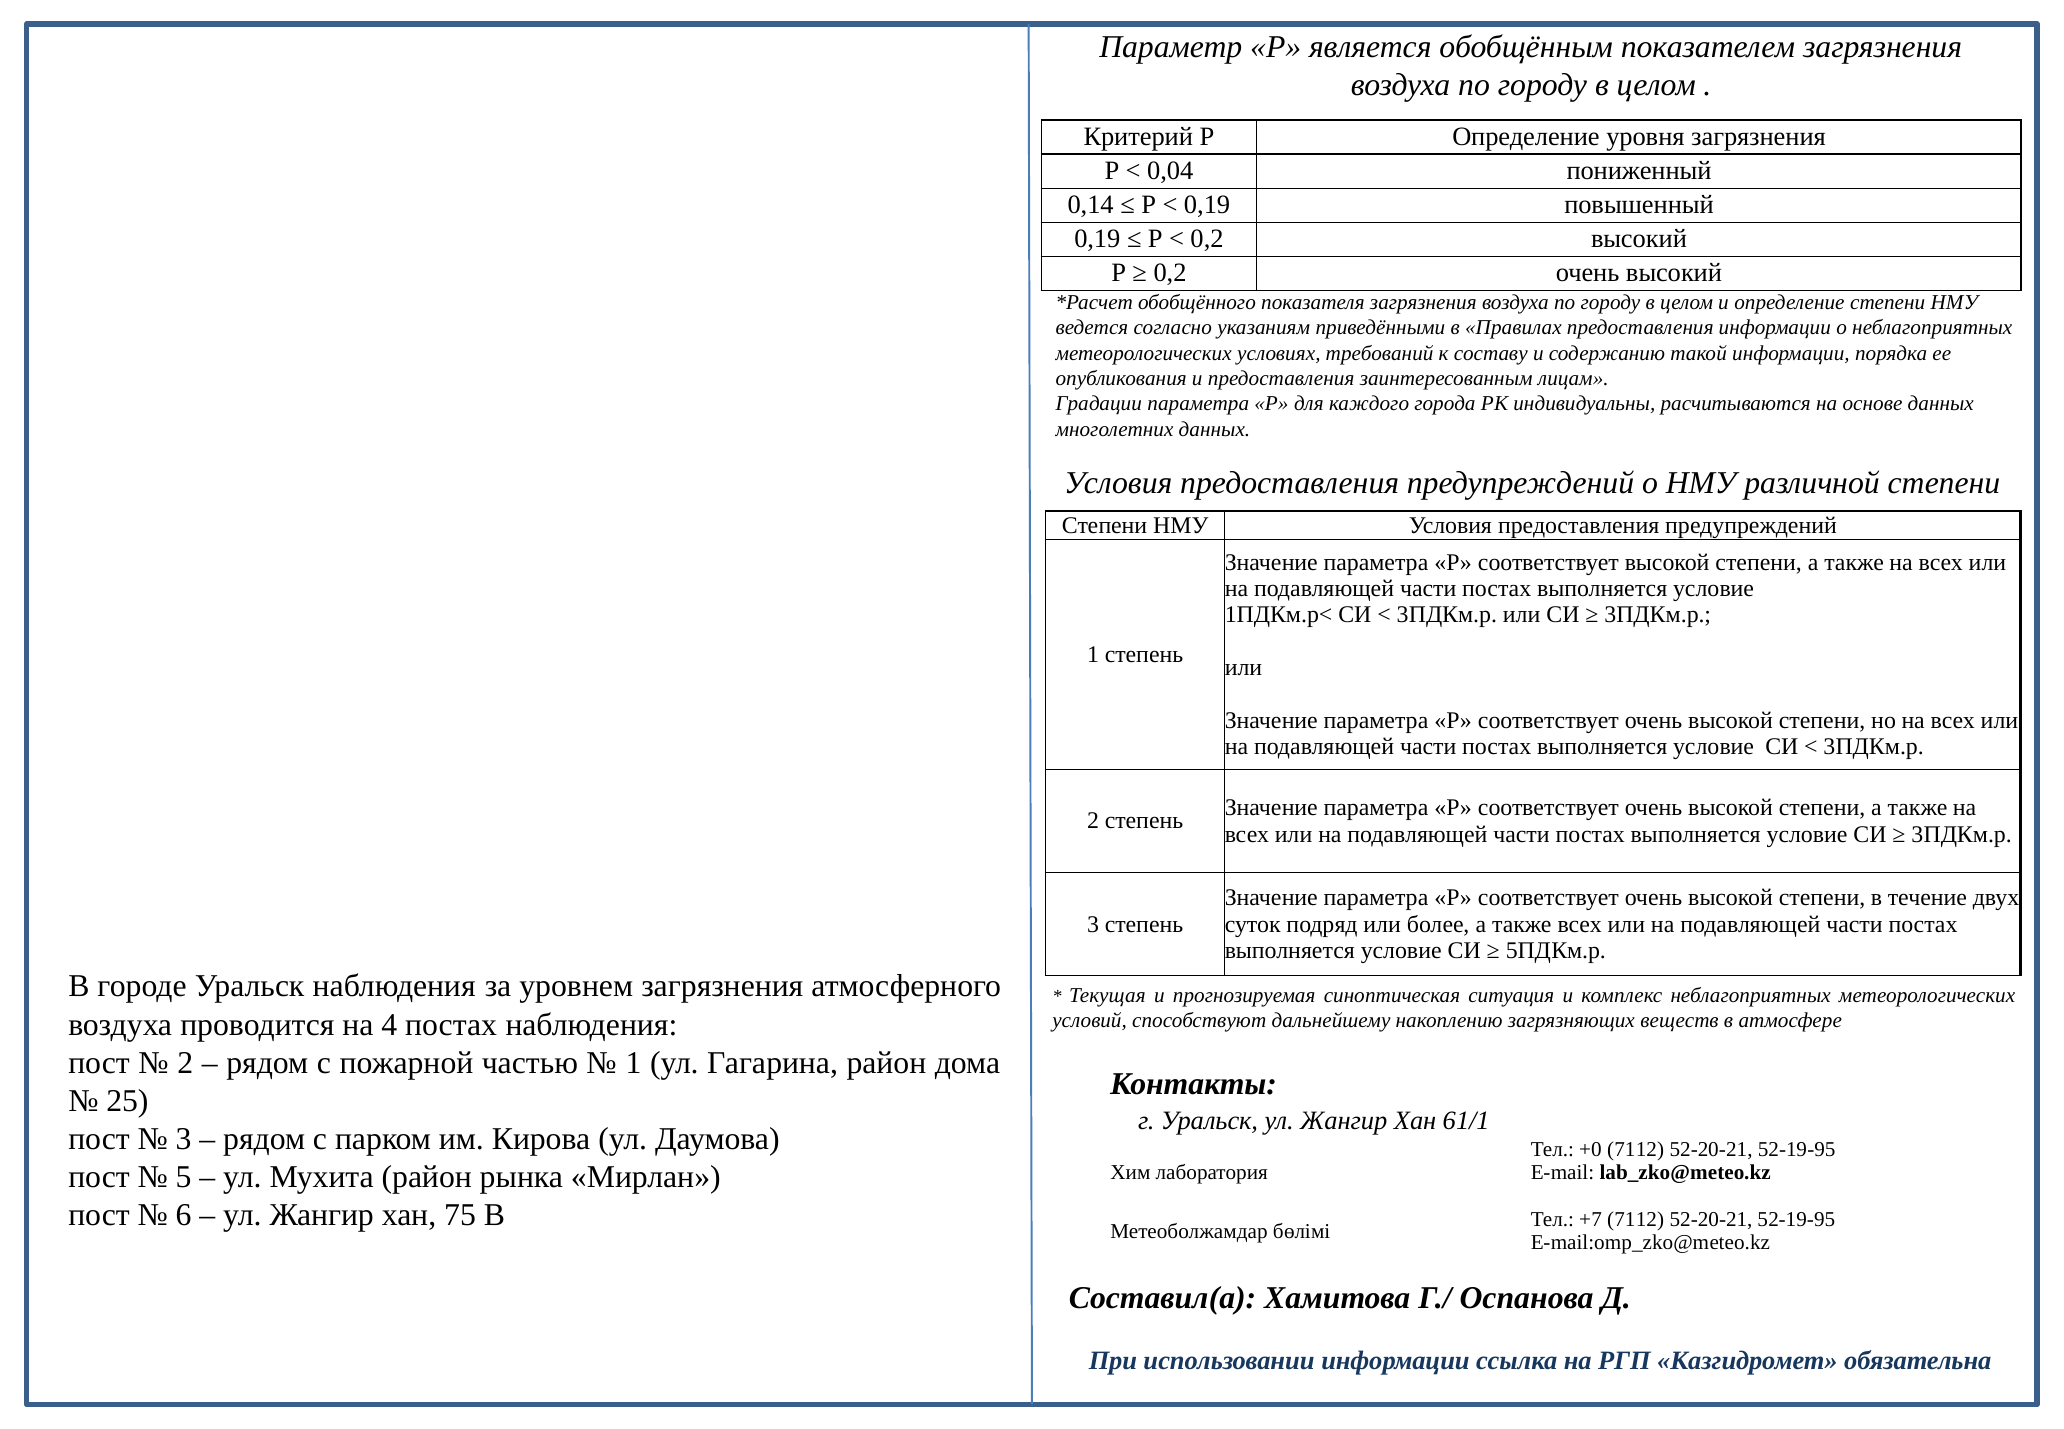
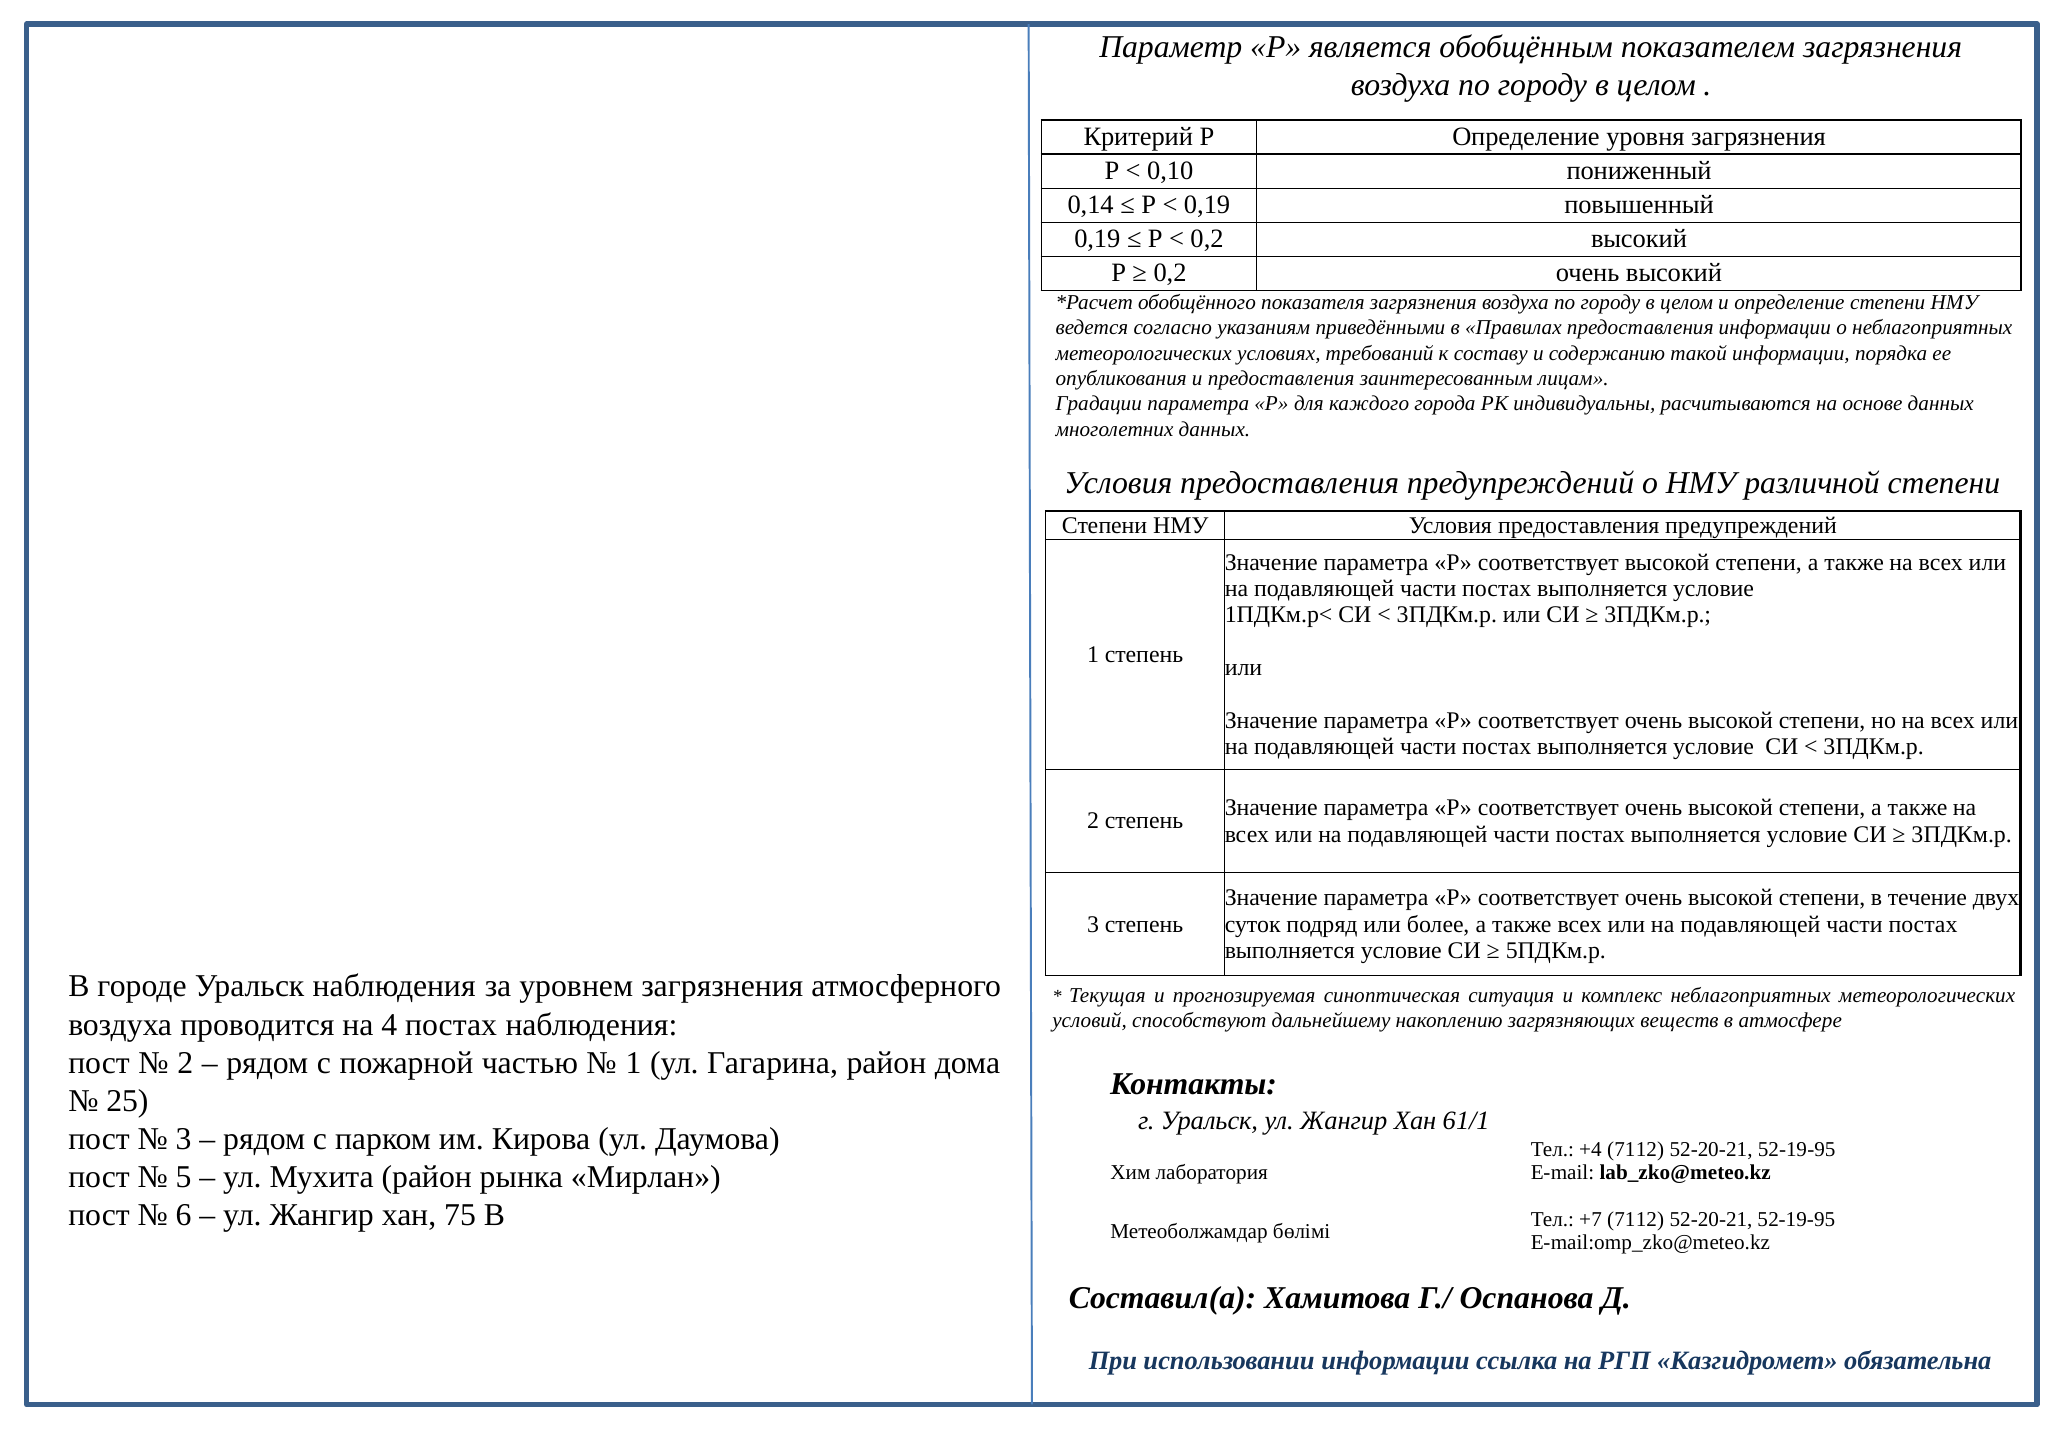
0,04: 0,04 -> 0,10
+0: +0 -> +4
